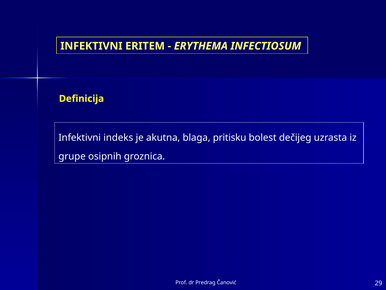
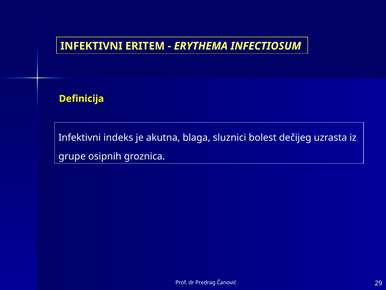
pritisku: pritisku -> sluznici
